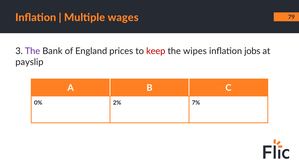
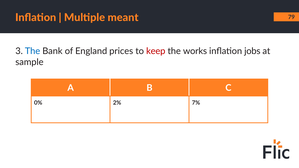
wages: wages -> meant
The at (32, 51) colour: purple -> blue
wipes: wipes -> works
payslip: payslip -> sample
